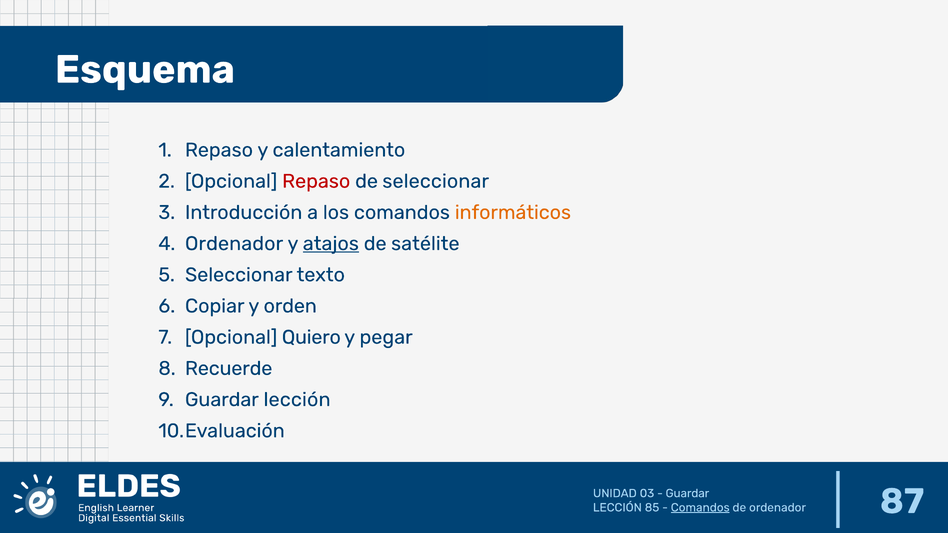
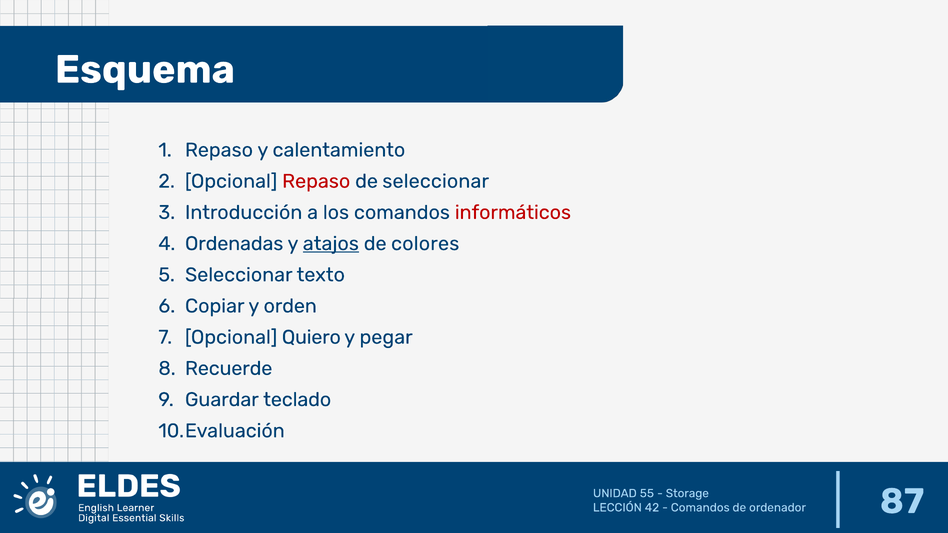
informáticos colour: orange -> red
Ordenador at (234, 244): Ordenador -> Ordenadas
satélite: satélite -> colores
lección at (297, 400): lección -> teclado
03: 03 -> 55
Guardar at (687, 494): Guardar -> Storage
85: 85 -> 42
Comandos at (700, 508) underline: present -> none
